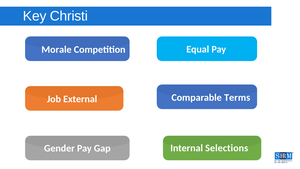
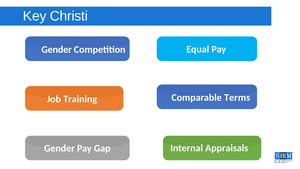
Morale at (56, 49): Morale -> Gender
External: External -> Training
Selections: Selections -> Appraisals
